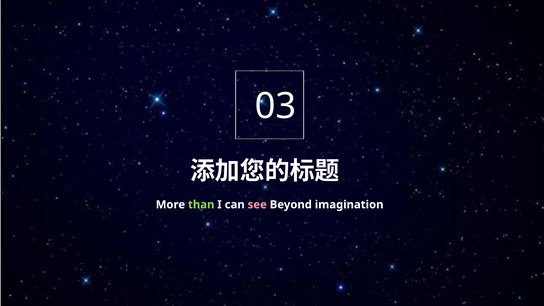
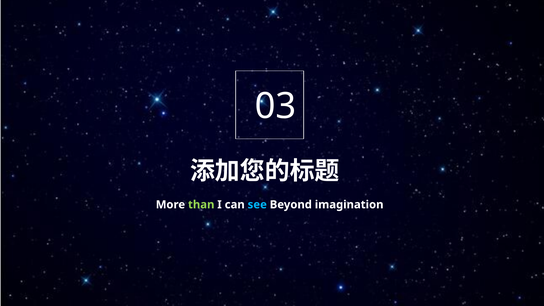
see colour: pink -> light blue
